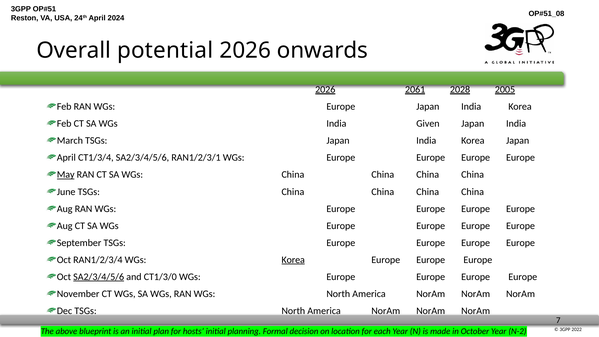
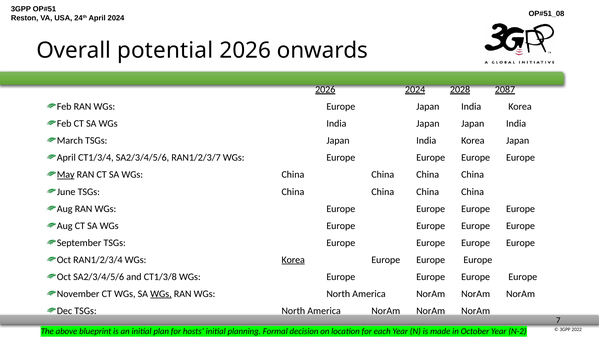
2026 2061: 2061 -> 2024
2005: 2005 -> 2087
India Given: Given -> Japan
RAN1/2/3/1: RAN1/2/3/1 -> RAN1/2/3/7
SA2/3/4/5/6 at (99, 277) underline: present -> none
CT1/3/0: CT1/3/0 -> CT1/3/8
WGs at (161, 294) underline: none -> present
